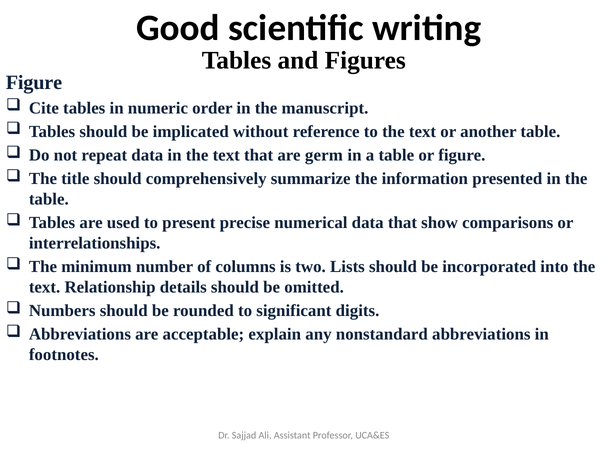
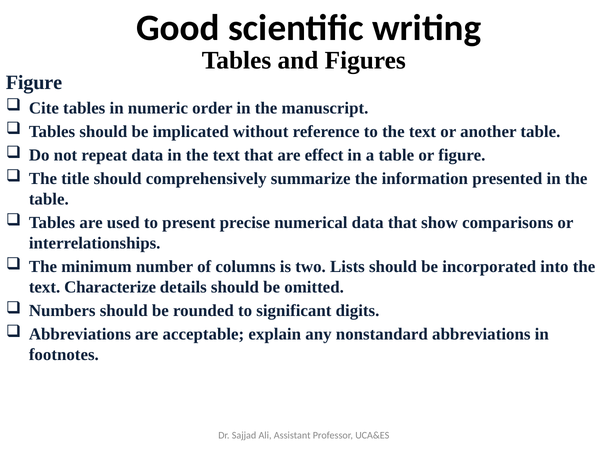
germ: germ -> effect
Relationship: Relationship -> Characterize
